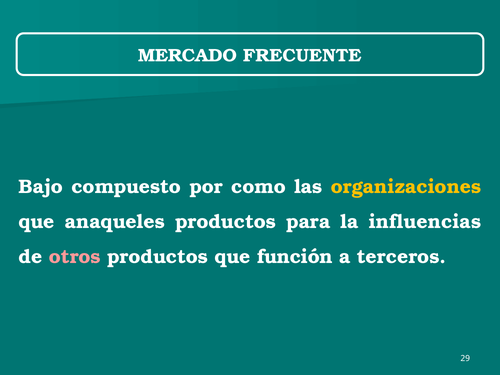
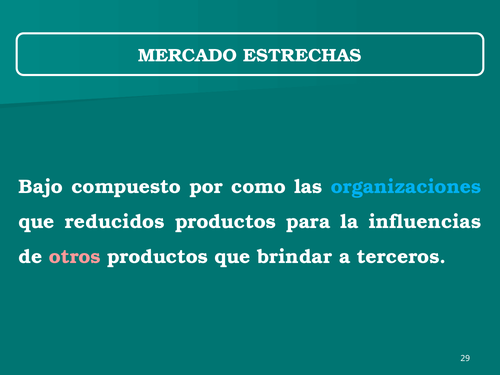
FRECUENTE: FRECUENTE -> ESTRECHAS
organizaciones colour: yellow -> light blue
anaqueles: anaqueles -> reducidos
función: función -> brindar
